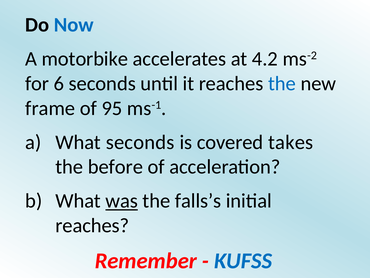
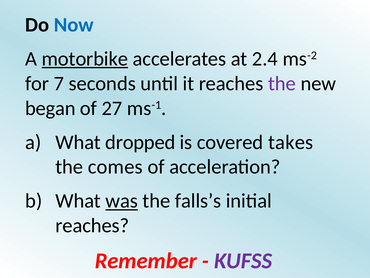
motorbike underline: none -> present
4.2: 4.2 -> 2.4
6: 6 -> 7
the at (282, 83) colour: blue -> purple
frame: frame -> began
95: 95 -> 27
What seconds: seconds -> dropped
before: before -> comes
KUFSS colour: blue -> purple
